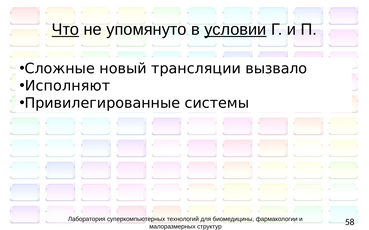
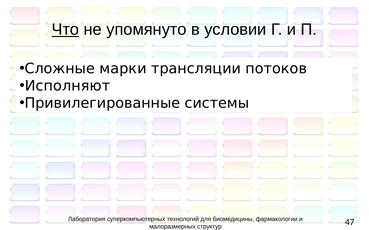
условии underline: present -> none
новый: новый -> марки
вызвало: вызвало -> потоков
58: 58 -> 47
